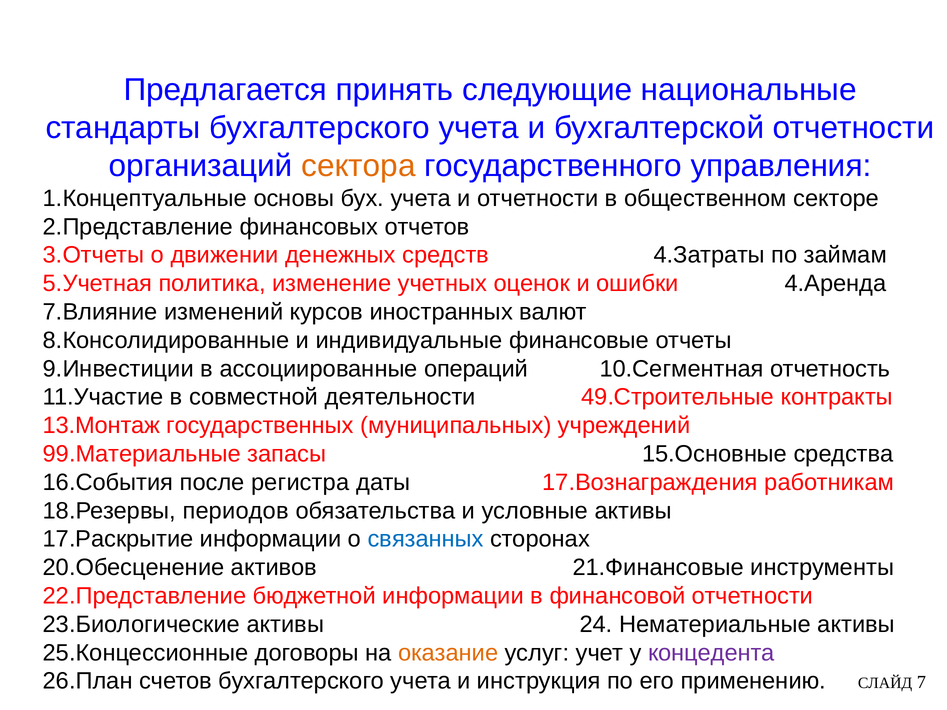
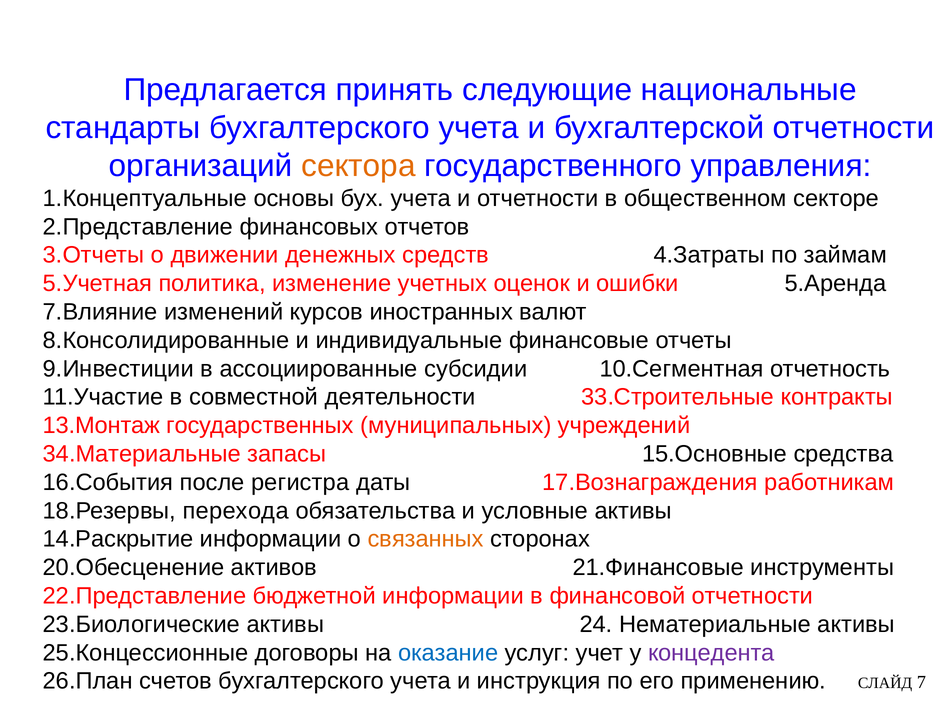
4.Аренда: 4.Аренда -> 5.Аренда
операций: операций -> субсидии
49.Строительные: 49.Строительные -> 33.Строительные
99.Материальные: 99.Материальные -> 34.Материальные
периодов: периодов -> перехода
17.Раскрытие: 17.Раскрытие -> 14.Раскрытие
связанных colour: blue -> orange
оказание colour: orange -> blue
